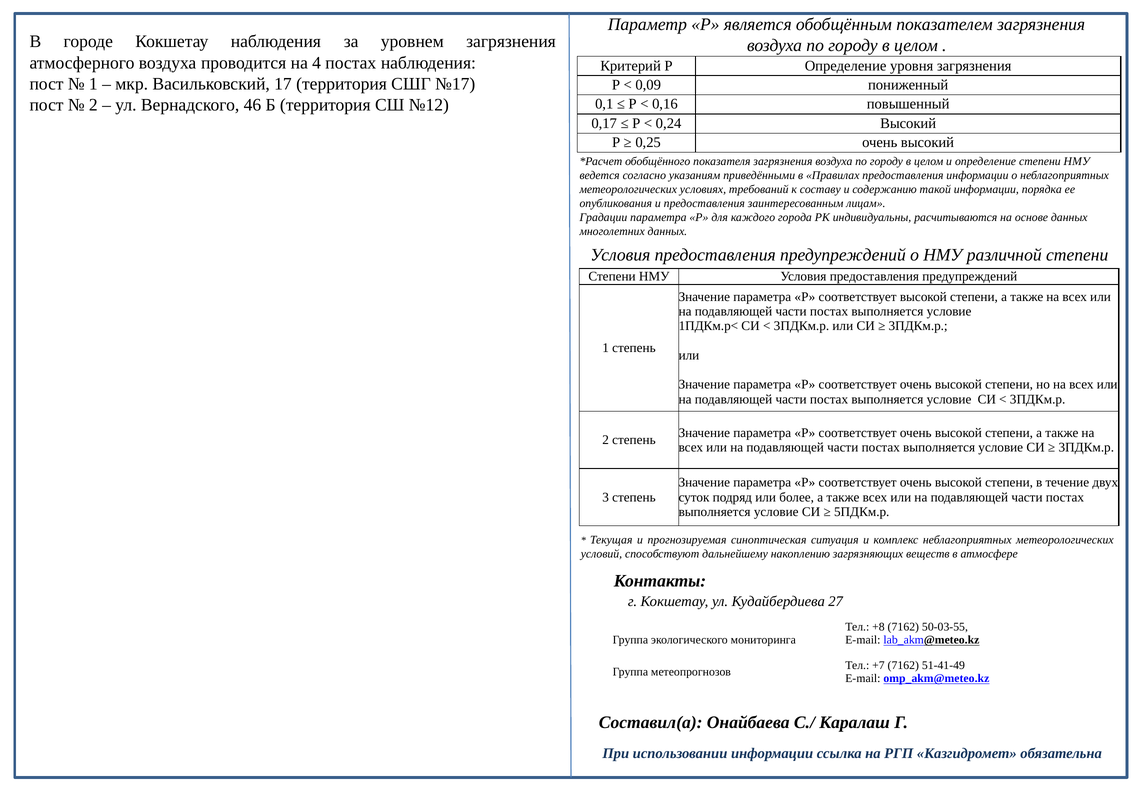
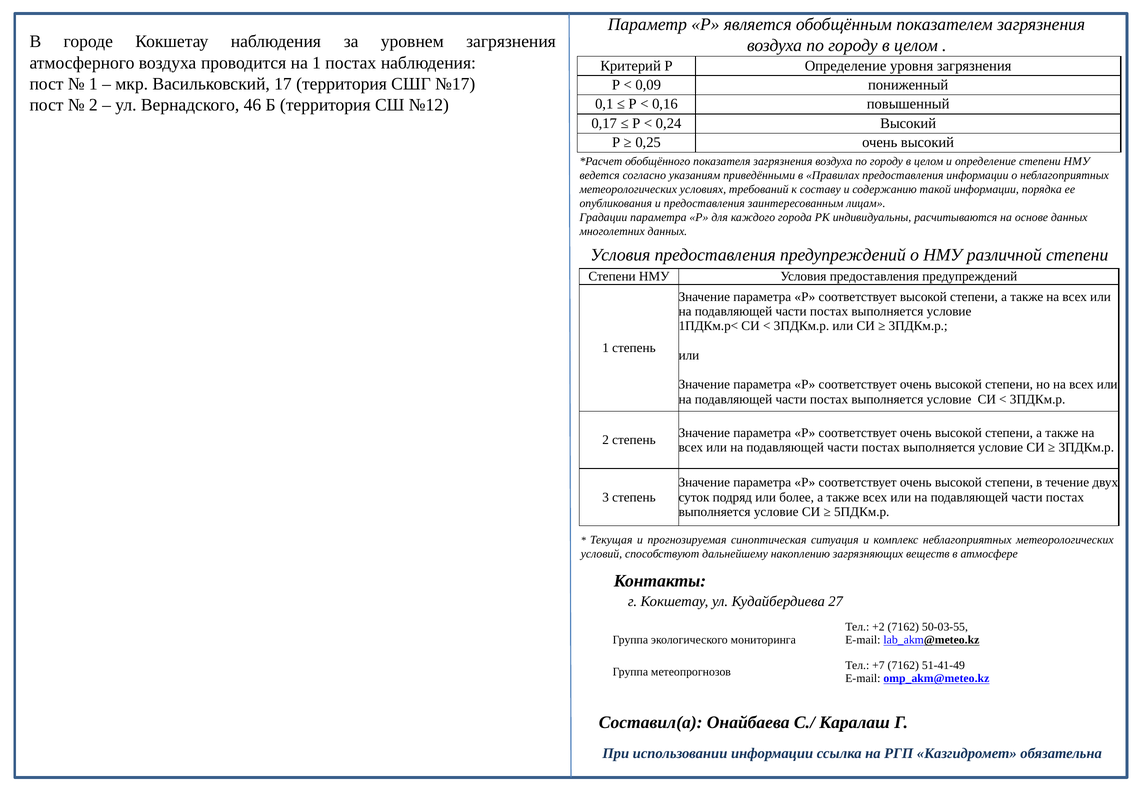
на 4: 4 -> 1
+8: +8 -> +2
